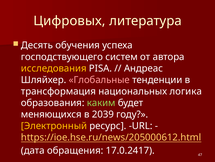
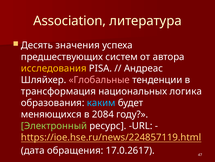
Цифровых: Цифровых -> Association
обучения: обучения -> значения
господствующего: господствующего -> предшествующих
каким colour: light green -> light blue
2039: 2039 -> 2084
Электронный colour: yellow -> light green
https://ioe.hse.ru/news/205000612.html: https://ioe.hse.ru/news/205000612.html -> https://ioe.hse.ru/news/224857119.html
17.0.2417: 17.0.2417 -> 17.0.2617
